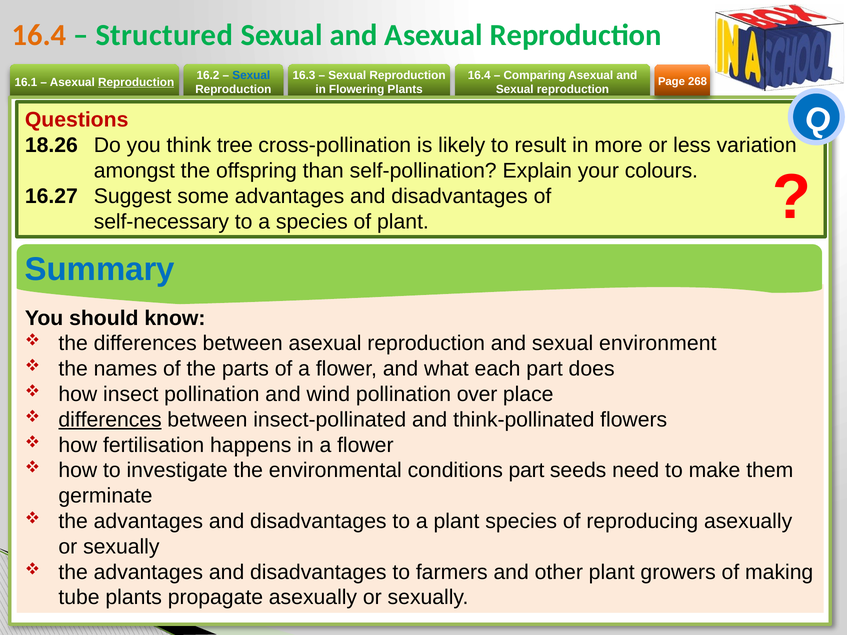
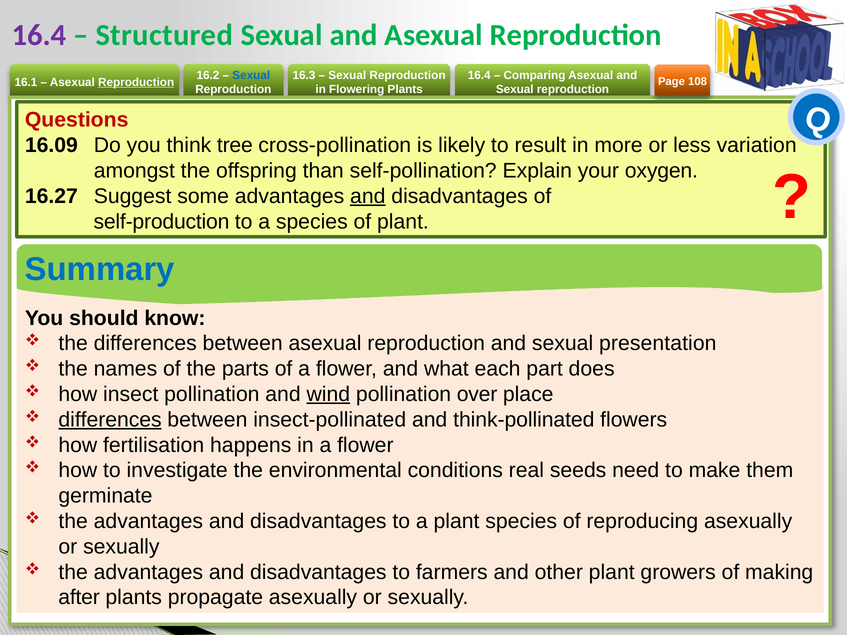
16.4 at (39, 35) colour: orange -> purple
268: 268 -> 108
18.26: 18.26 -> 16.09
colours: colours -> oxygen
and at (368, 196) underline: none -> present
self-necessary: self-necessary -> self-production
environment: environment -> presentation
wind underline: none -> present
conditions part: part -> real
tube: tube -> after
